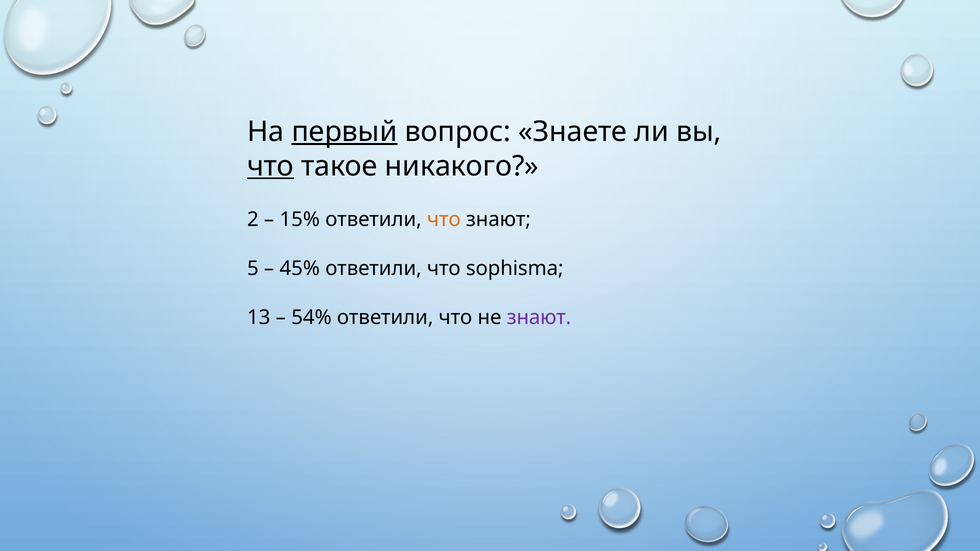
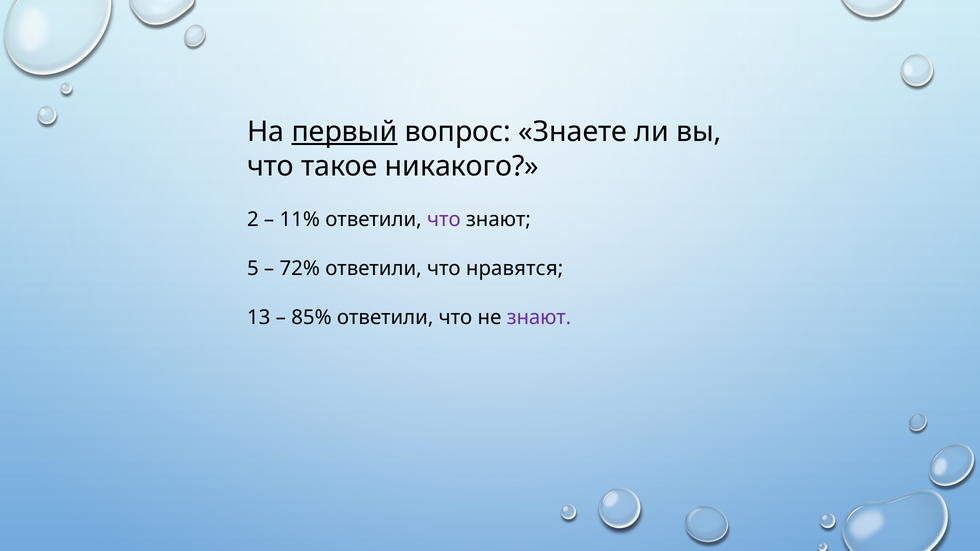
что at (271, 166) underline: present -> none
15%: 15% -> 11%
что at (444, 220) colour: orange -> purple
45%: 45% -> 72%
sophisma: sophisma -> нравятся
54%: 54% -> 85%
